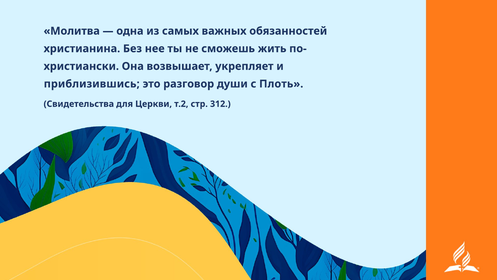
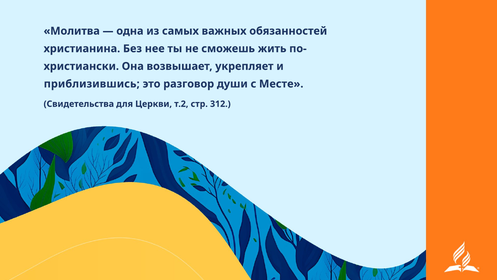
Плоть: Плоть -> Месте
